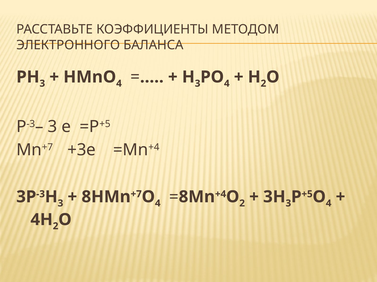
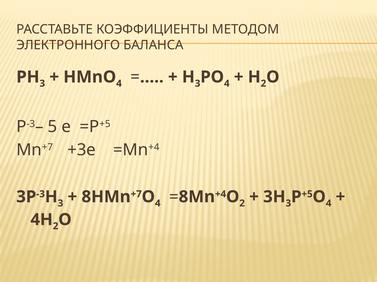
P-3– 3: 3 -> 5
